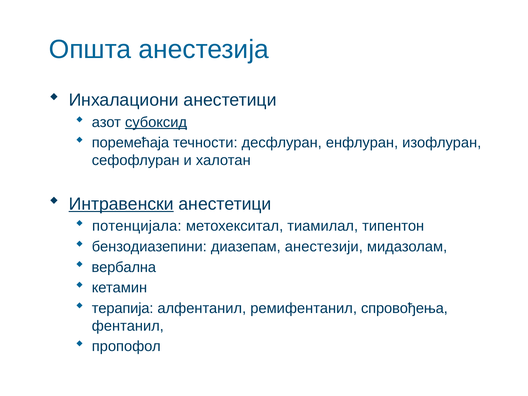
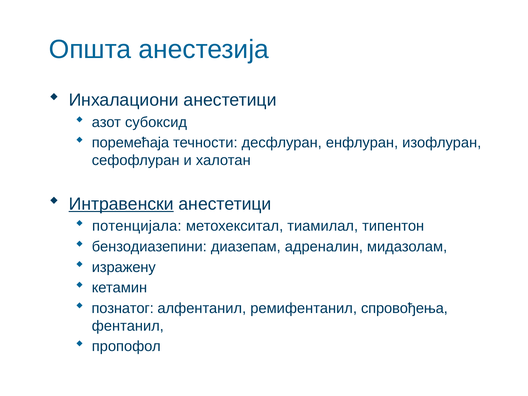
субоксид underline: present -> none
анестезији: анестезији -> адреналин
вербална: вербална -> изражену
терапија: терапија -> познатог
